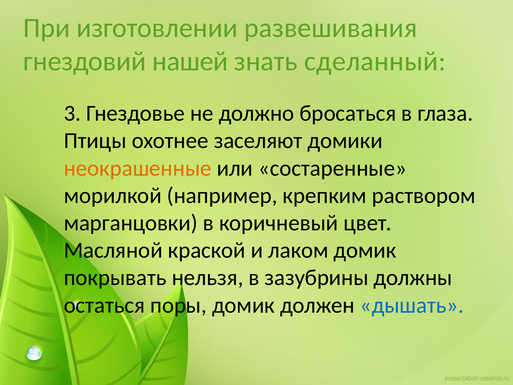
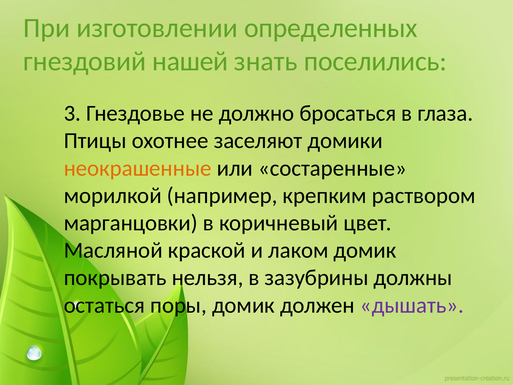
развешивания: развешивания -> определенных
сделанный: сделанный -> поселились
дышать colour: blue -> purple
